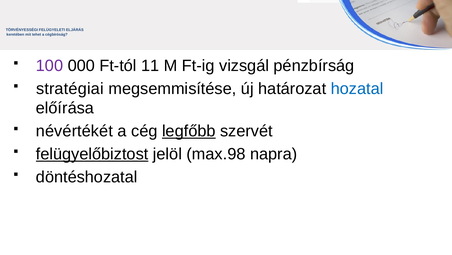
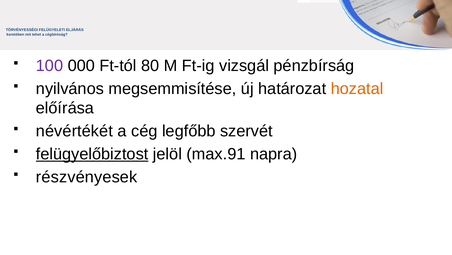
11: 11 -> 80
stratégiai: stratégiai -> nyilvános
hozatal colour: blue -> orange
legfőbb underline: present -> none
max.98: max.98 -> max.91
döntéshozatal: döntéshozatal -> részvényesek
